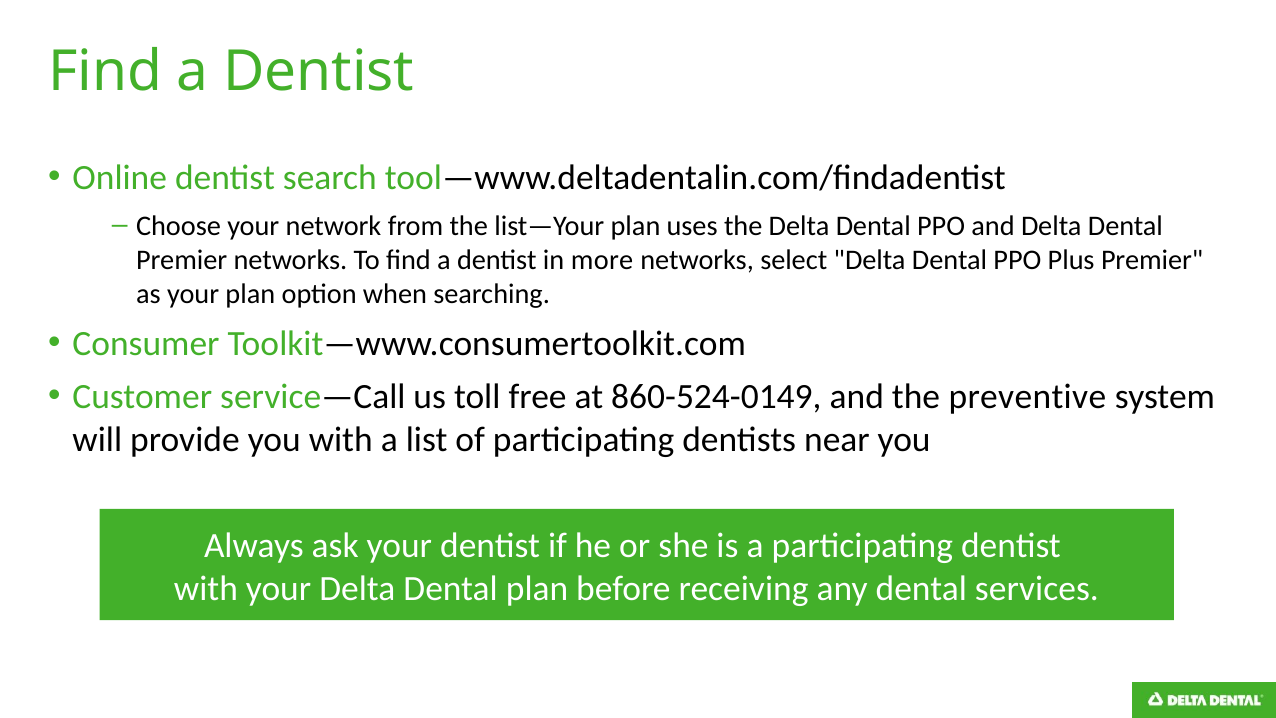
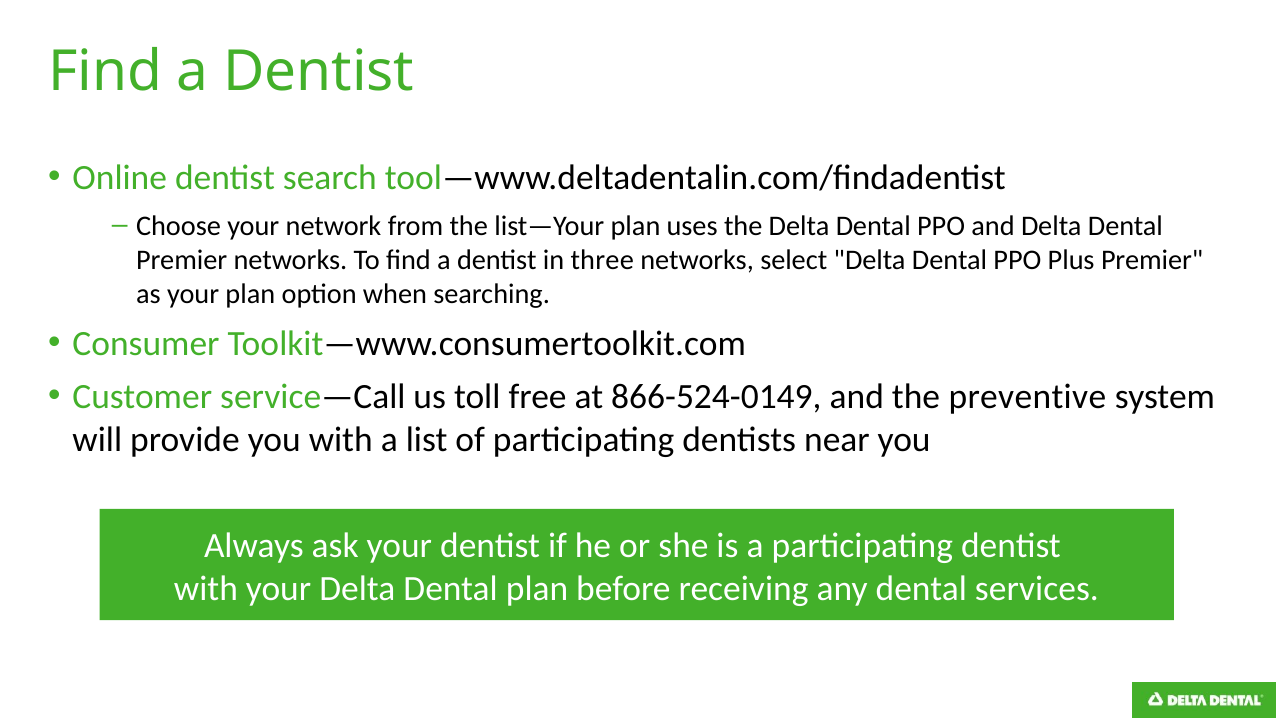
more: more -> three
860-524-0149: 860-524-0149 -> 866-524-0149
